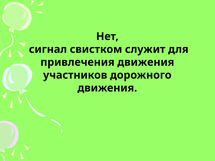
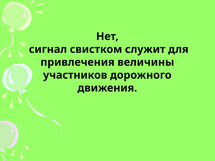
привлечения движения: движения -> величины
